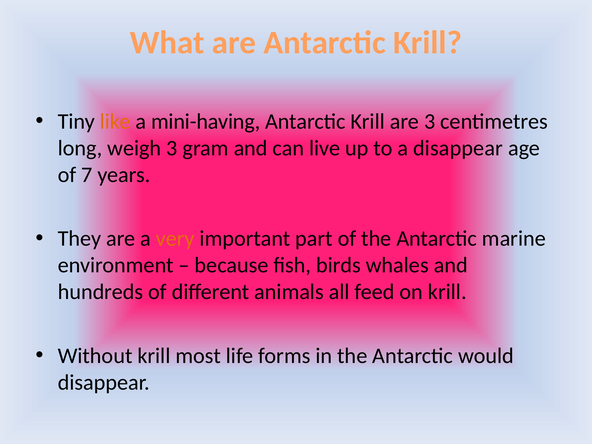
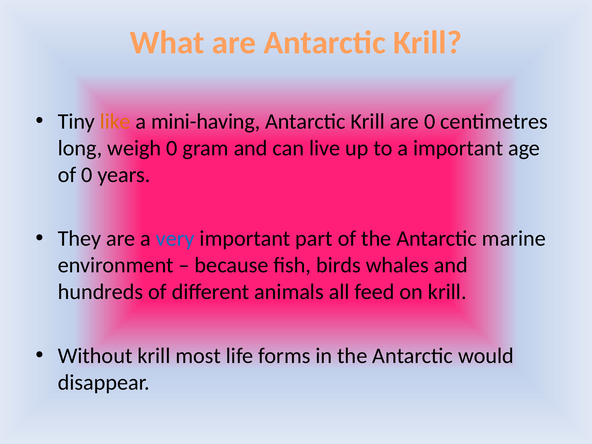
are 3: 3 -> 0
weigh 3: 3 -> 0
a disappear: disappear -> important
of 7: 7 -> 0
very colour: orange -> blue
